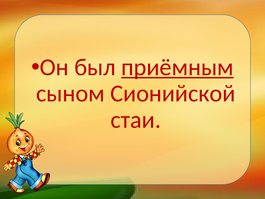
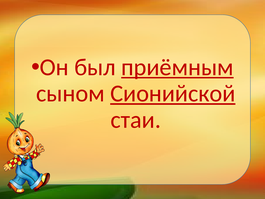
Сионийской underline: none -> present
